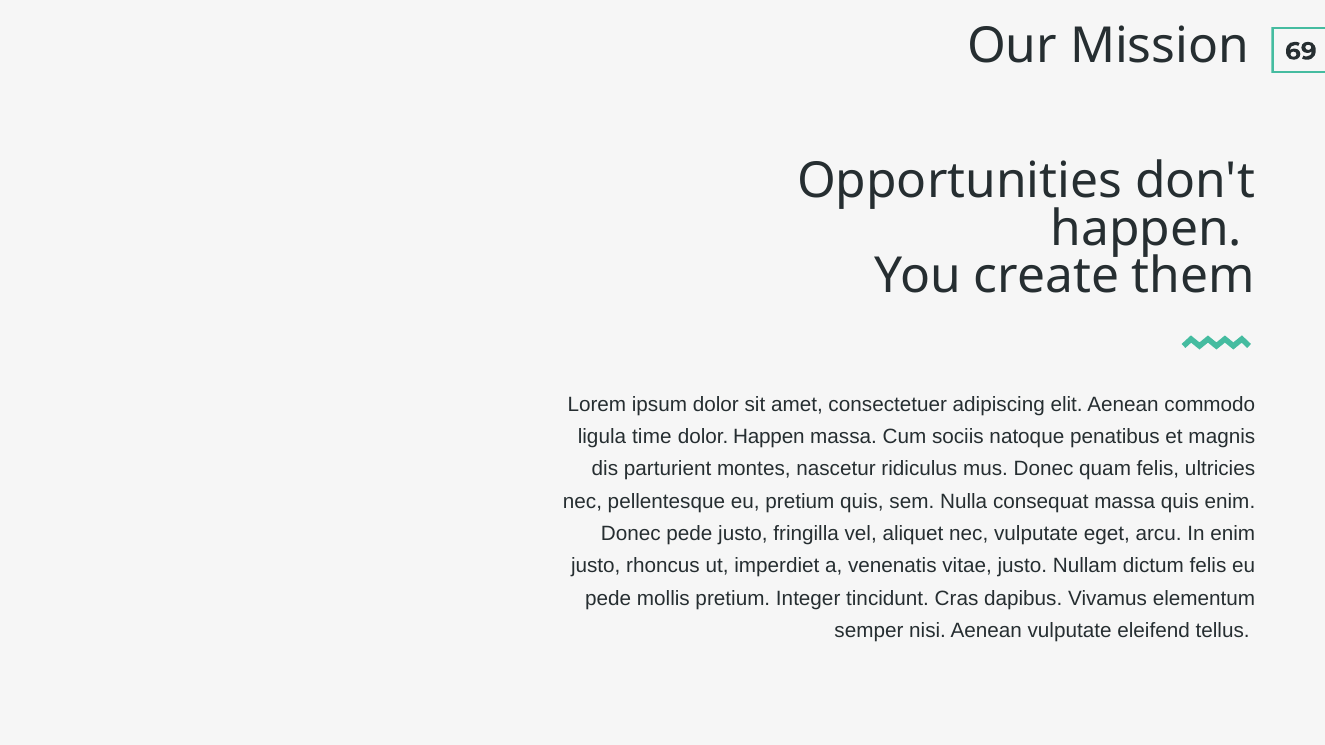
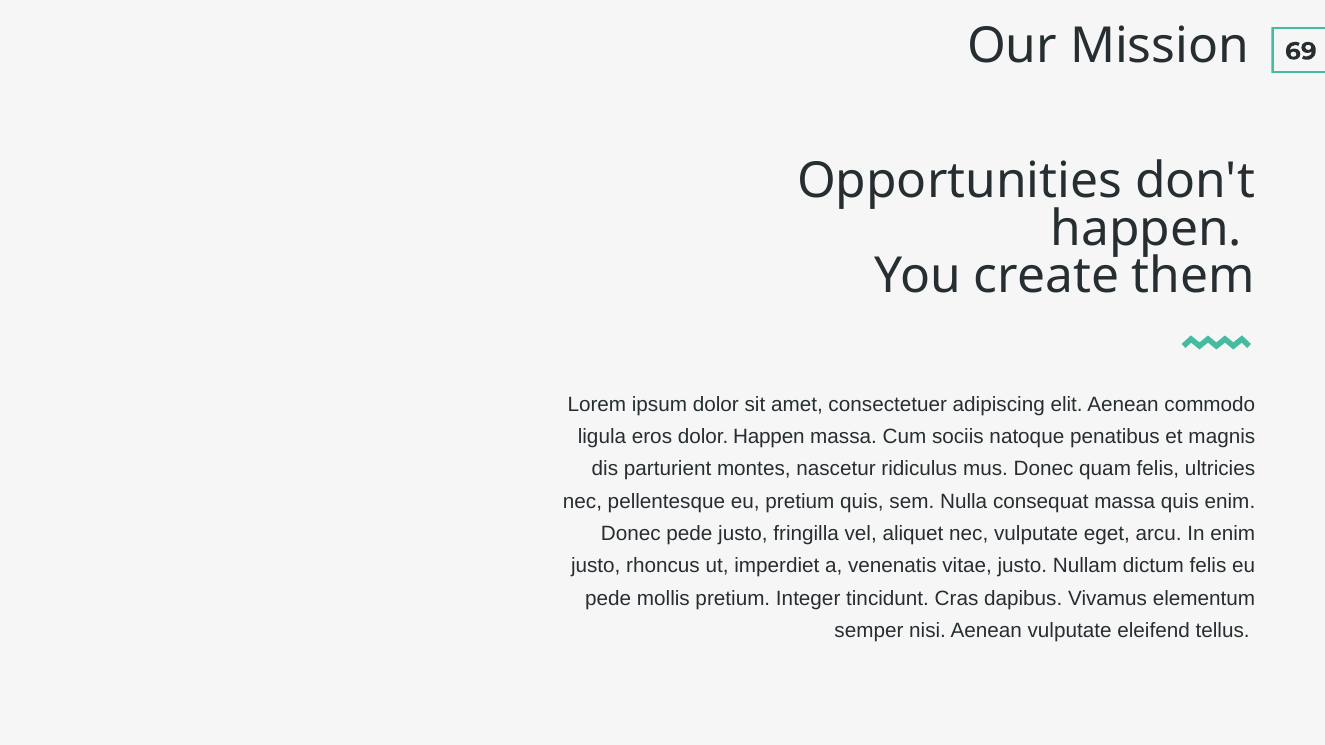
time: time -> eros
